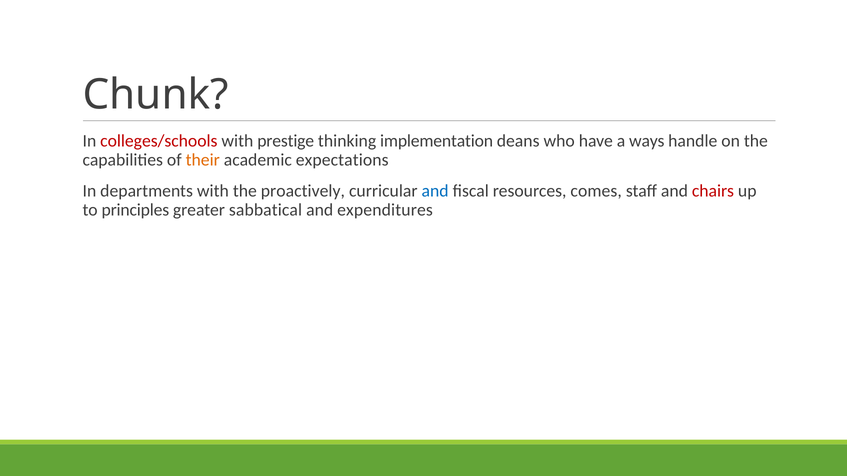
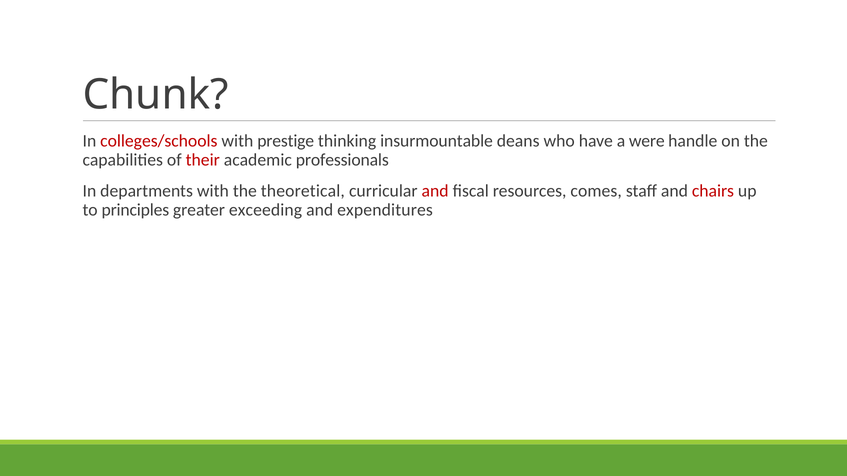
implementation: implementation -> insurmountable
ways: ways -> were
their colour: orange -> red
expectations: expectations -> professionals
proactively: proactively -> theoretical
and at (435, 191) colour: blue -> red
sabbatical: sabbatical -> exceeding
